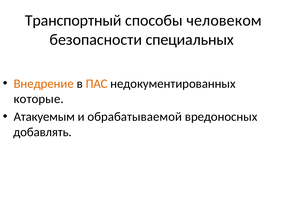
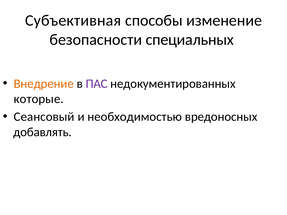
Транспортный: Транспортный -> Субъективная
человеком: человеком -> изменение
ПАС colour: orange -> purple
Атакуемым: Атакуемым -> Сеансовый
обрабатываемой: обрабатываемой -> необходимостью
